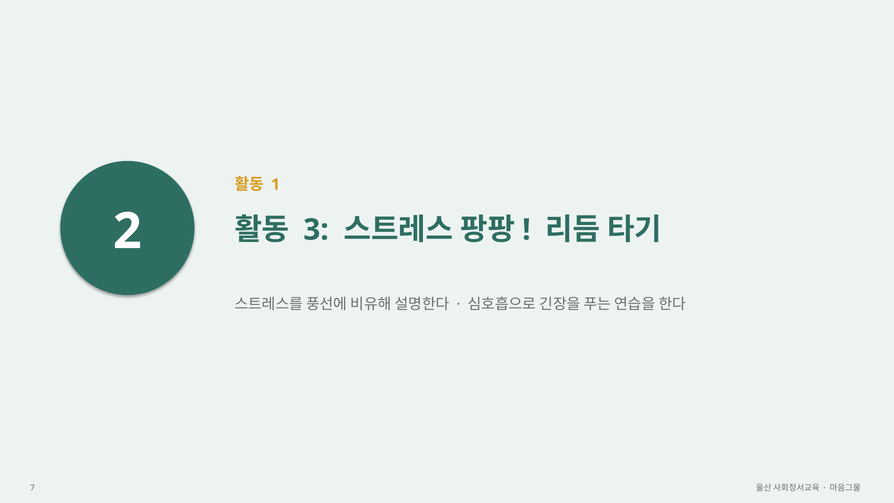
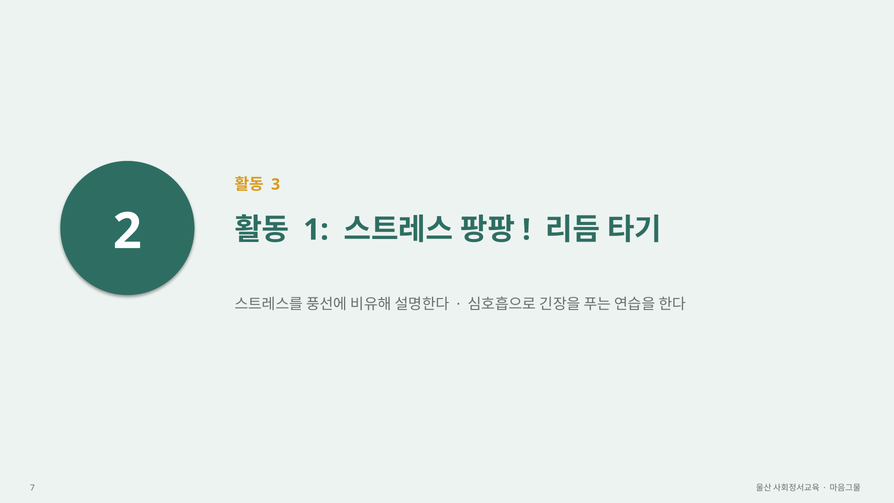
1: 1 -> 3
3: 3 -> 1
